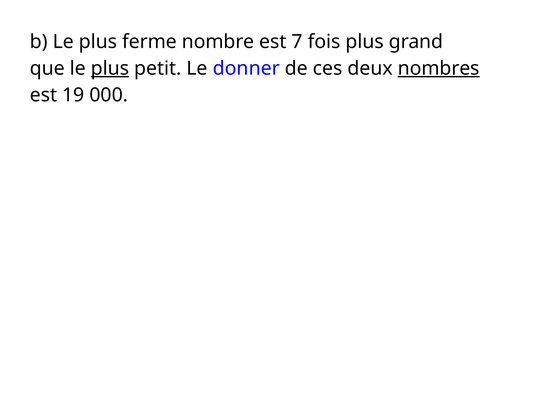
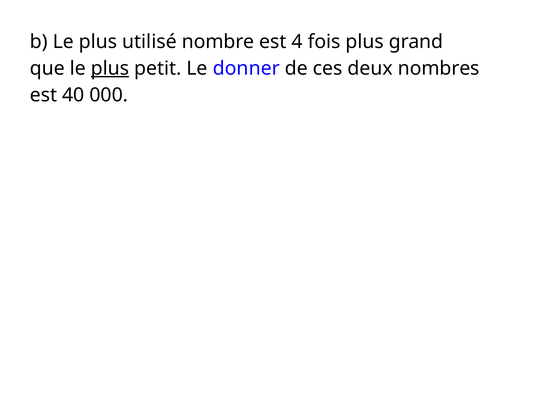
ferme: ferme -> utilisé
7: 7 -> 4
nombres underline: present -> none
19: 19 -> 40
